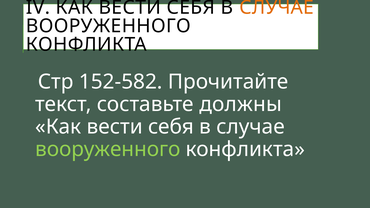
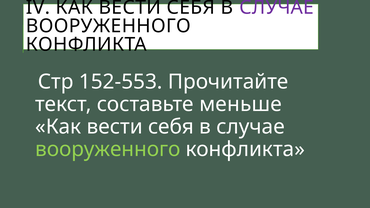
СЛУЧАЕ at (277, 8) colour: orange -> purple
152-582: 152-582 -> 152-553
должны: должны -> меньше
